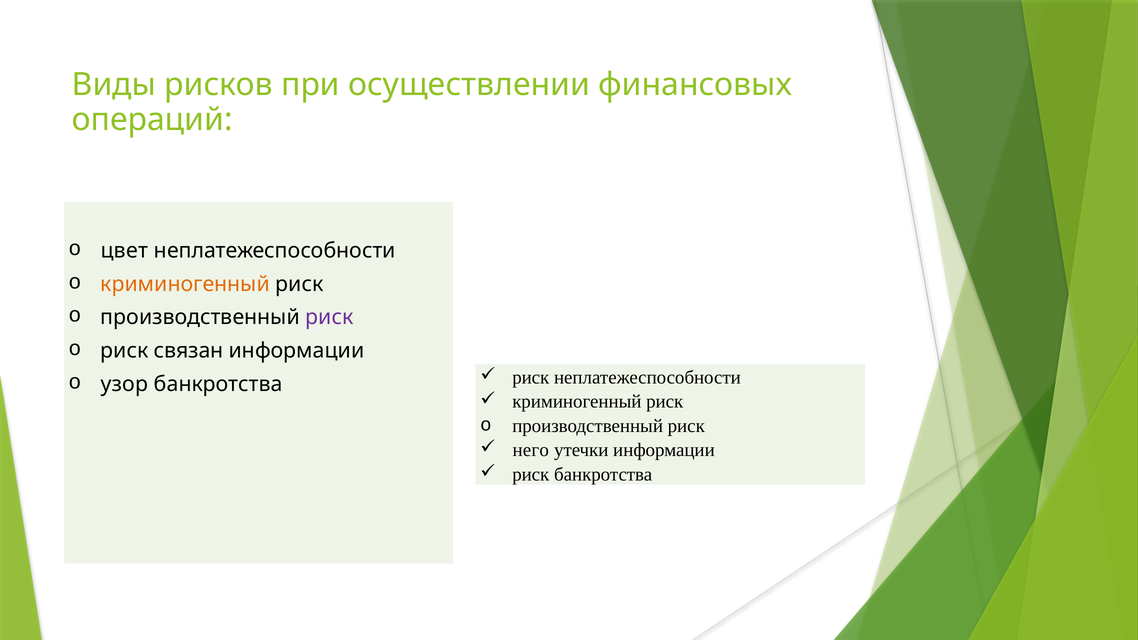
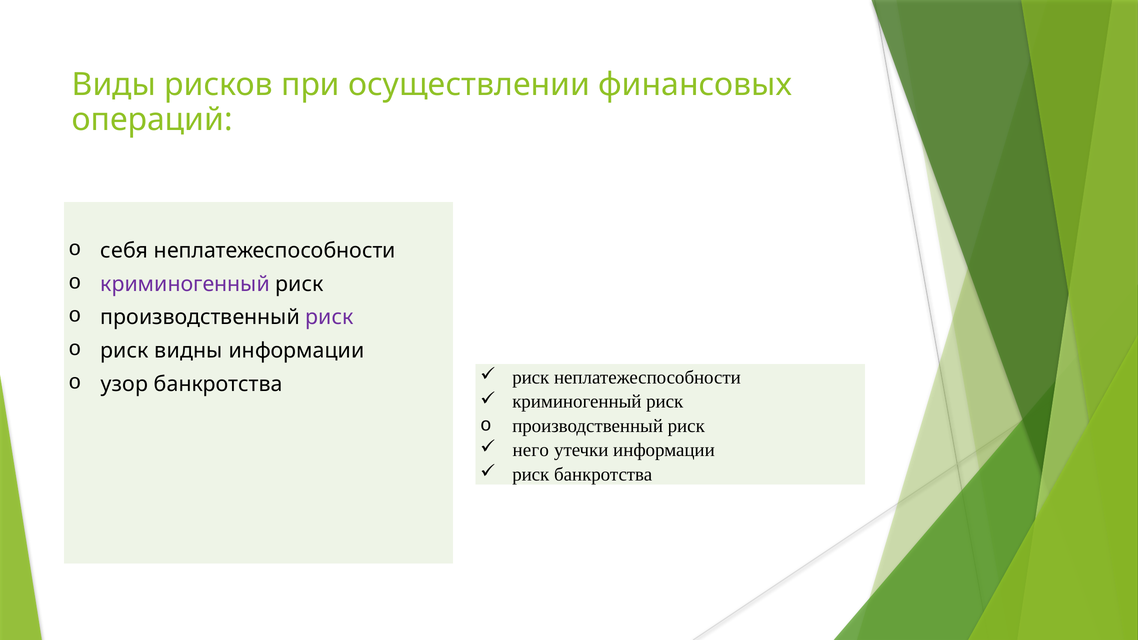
цвет: цвет -> себя
криминогенный at (185, 284) colour: orange -> purple
связан: связан -> видны
